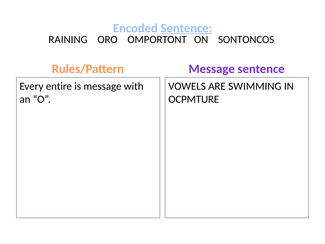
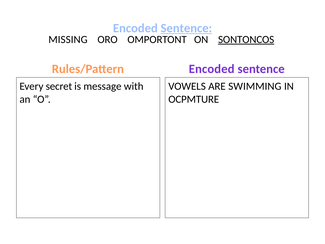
RAINING: RAINING -> MISSING
SONTONCOS underline: none -> present
Rules/Pattern Message: Message -> Encoded
entire: entire -> secret
